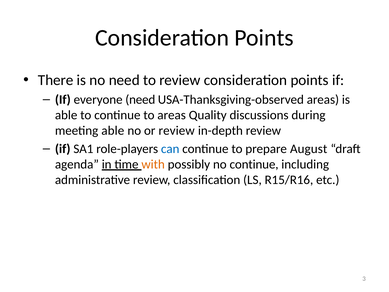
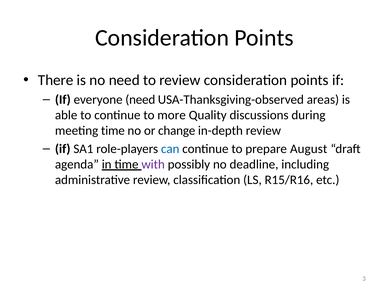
to areas: areas -> more
meeting able: able -> time
or review: review -> change
with colour: orange -> purple
no continue: continue -> deadline
